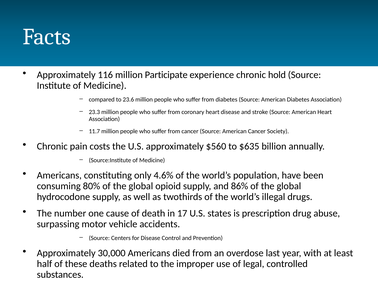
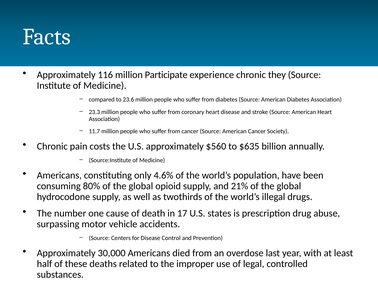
hold: hold -> they
86%: 86% -> 21%
